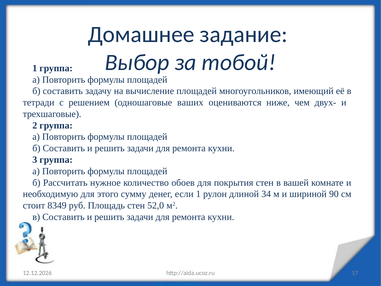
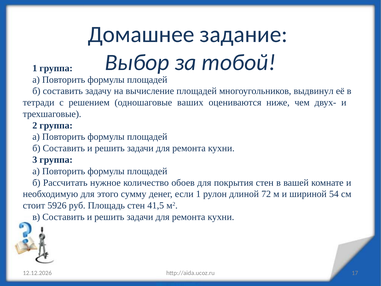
имеющий: имеющий -> выдвинул
34: 34 -> 72
90: 90 -> 54
8349: 8349 -> 5926
52,0: 52,0 -> 41,5
